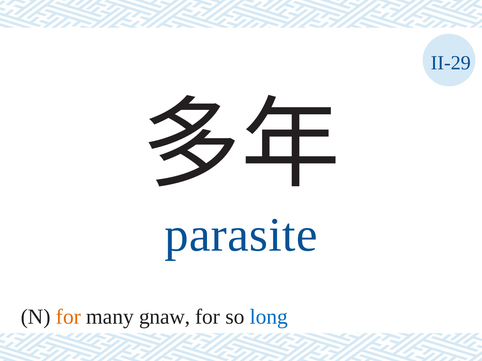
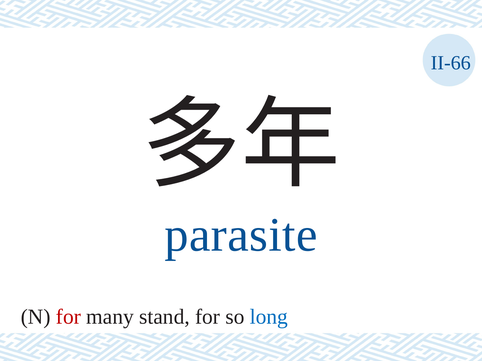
II-29: II-29 -> II-66
for at (68, 317) colour: orange -> red
gnaw: gnaw -> stand
